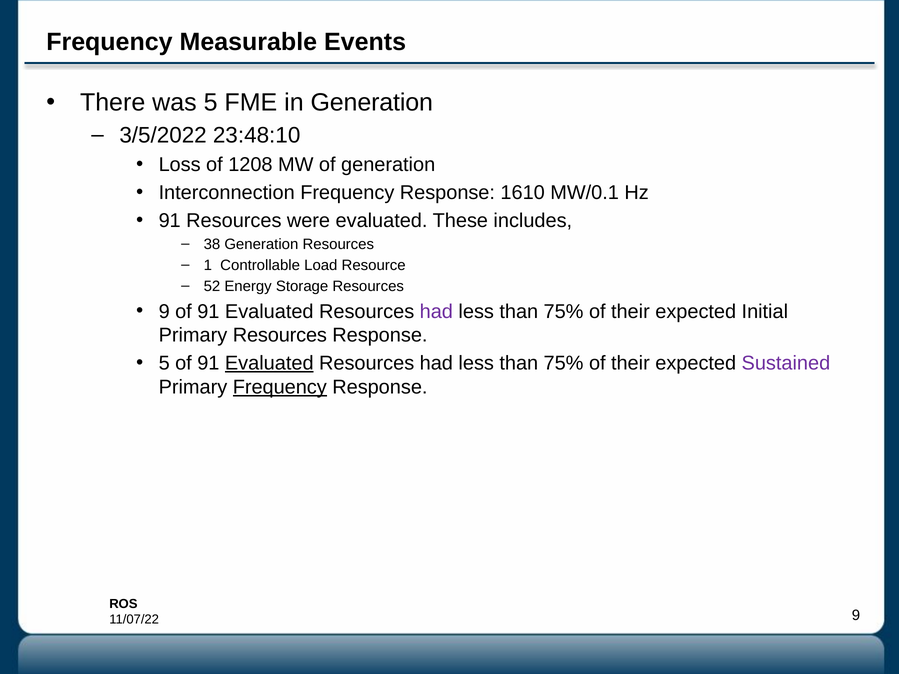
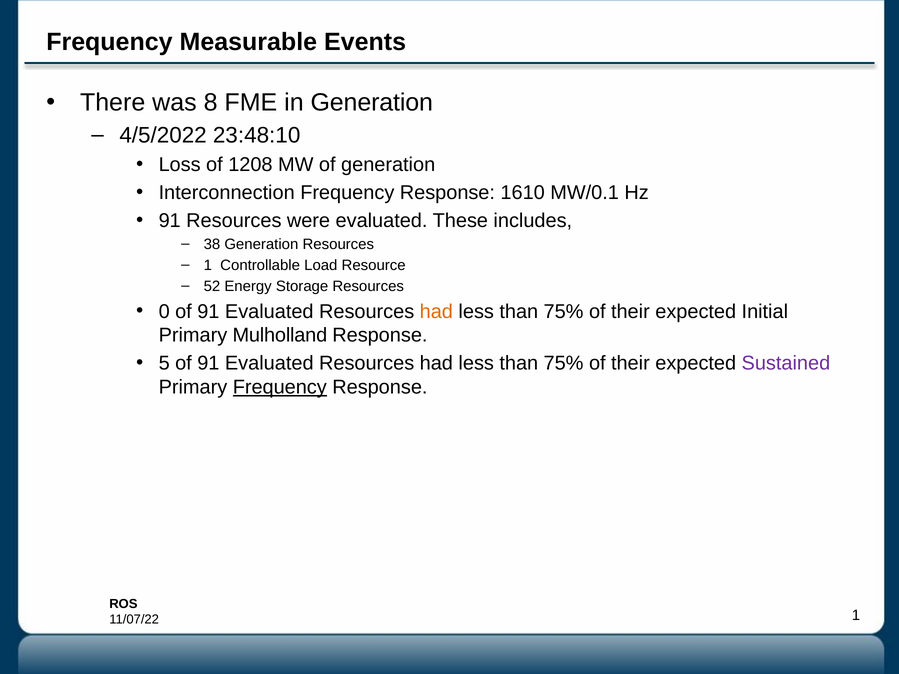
was 5: 5 -> 8
3/5/2022: 3/5/2022 -> 4/5/2022
9 at (164, 312): 9 -> 0
had at (436, 312) colour: purple -> orange
Primary Resources: Resources -> Mulholland
Evaluated at (269, 363) underline: present -> none
9 at (856, 616): 9 -> 1
